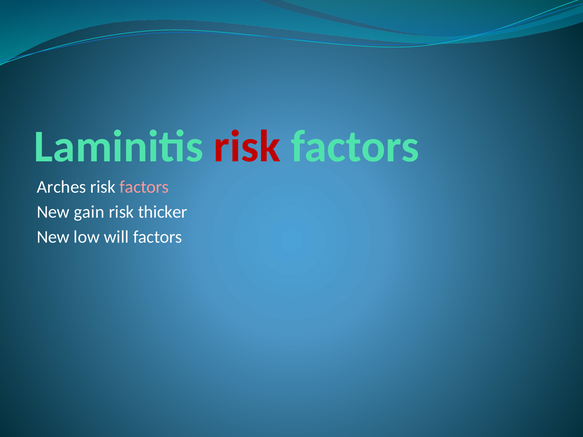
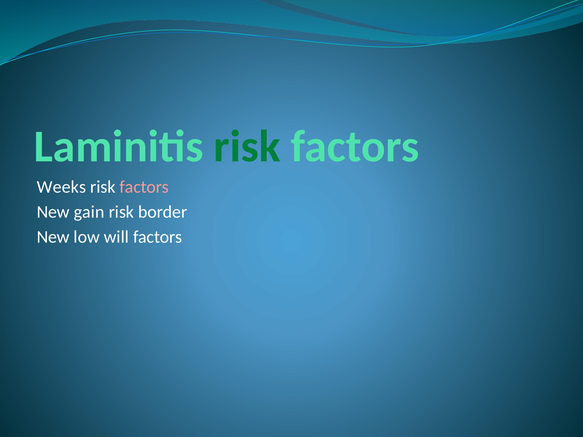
risk at (247, 147) colour: red -> green
Arches: Arches -> Weeks
thicker: thicker -> border
